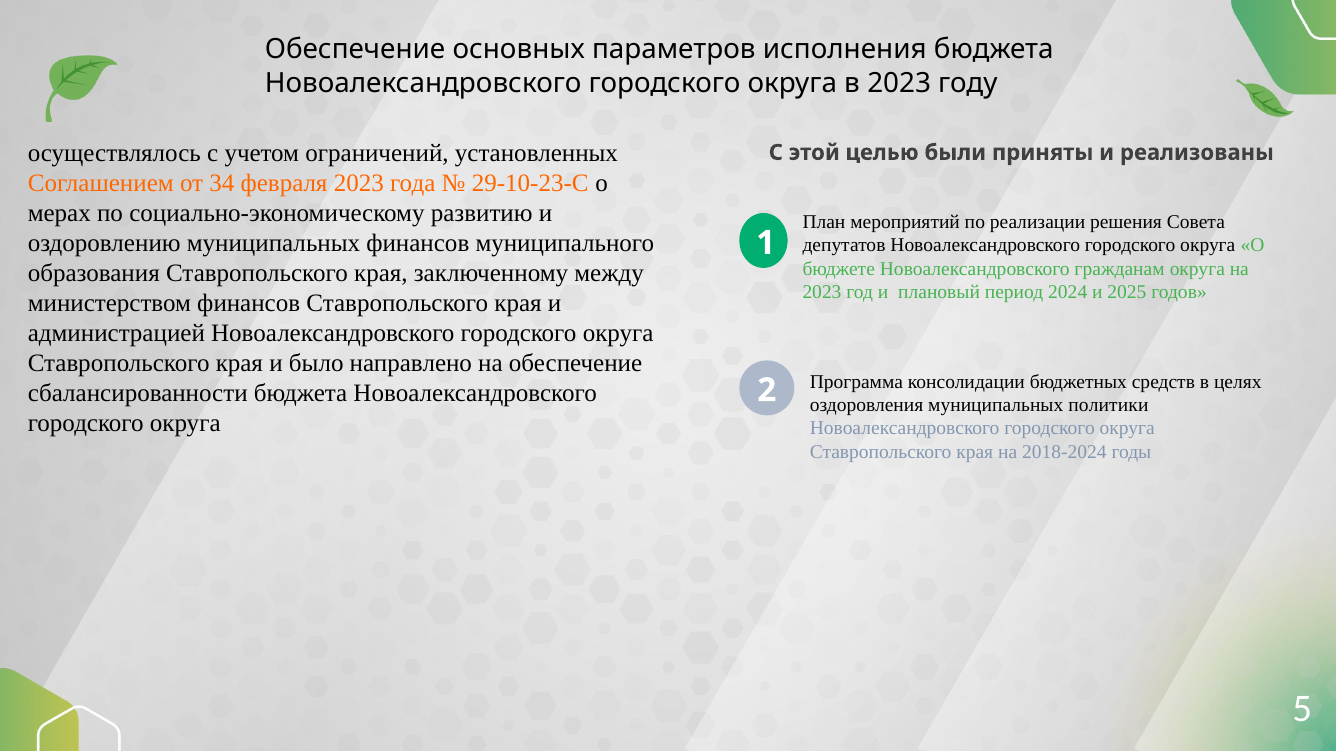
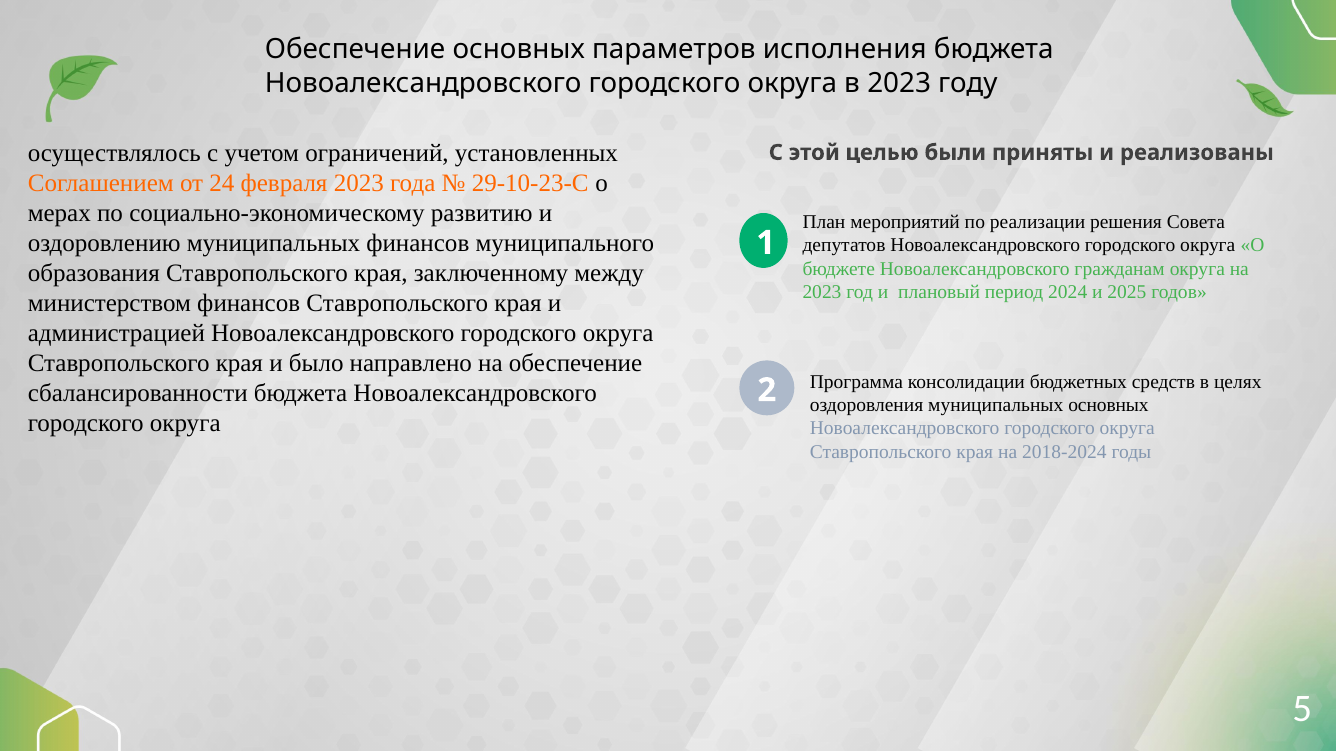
34: 34 -> 24
муниципальных политики: политики -> основных
